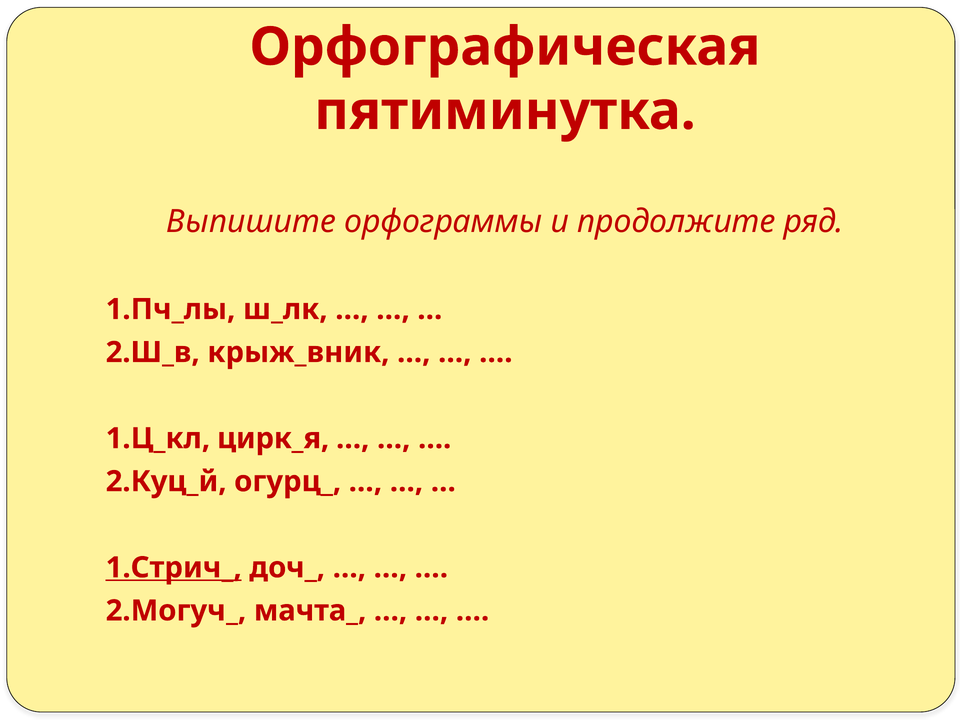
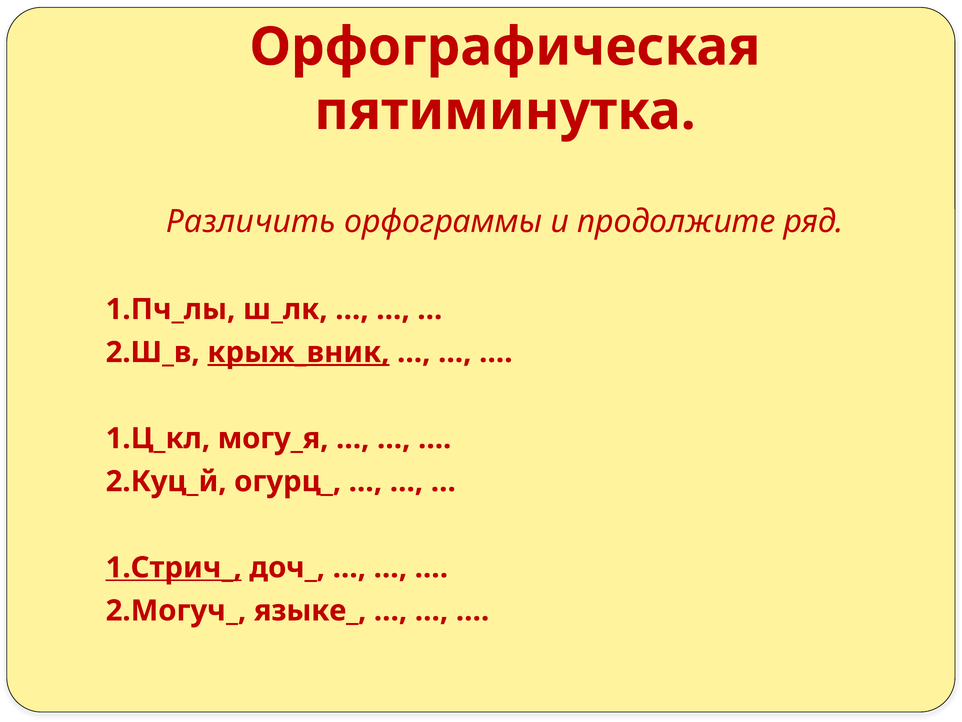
Выпишите: Выпишите -> Различить
крыж_вник underline: none -> present
цирк_я: цирк_я -> могу_я
мачта_: мачта_ -> языке_
